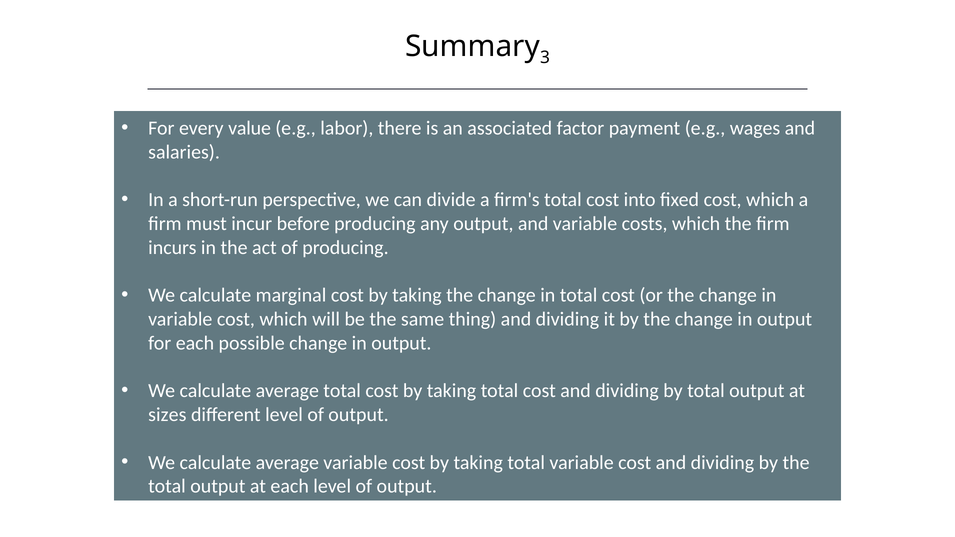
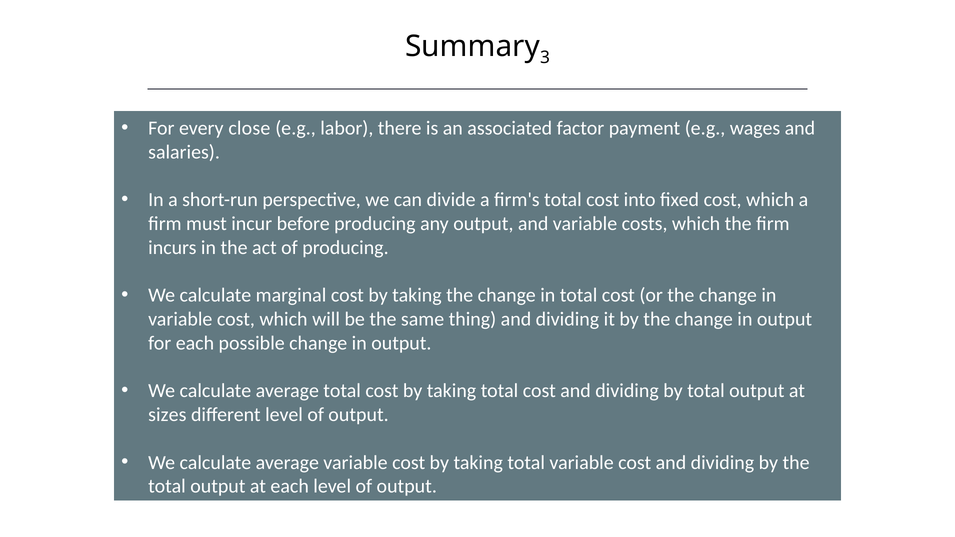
value: value -> close
